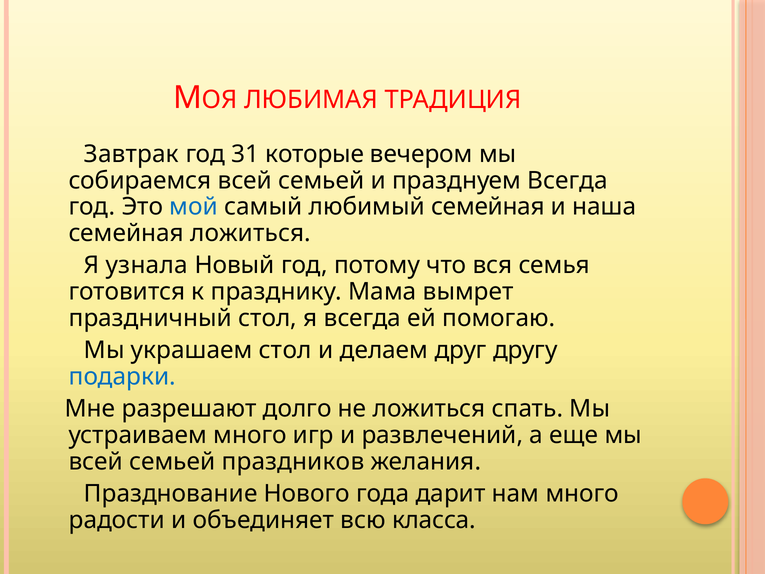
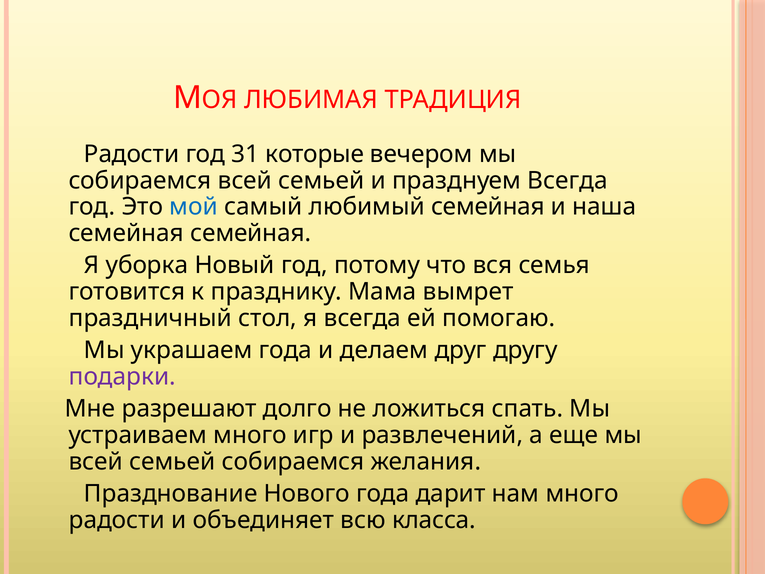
Завтрак at (131, 154): Завтрак -> Радости
семейная ложиться: ложиться -> семейная
узнала: узнала -> уборка
украшаем стол: стол -> года
подарки colour: blue -> purple
семьей праздников: праздников -> собираемся
